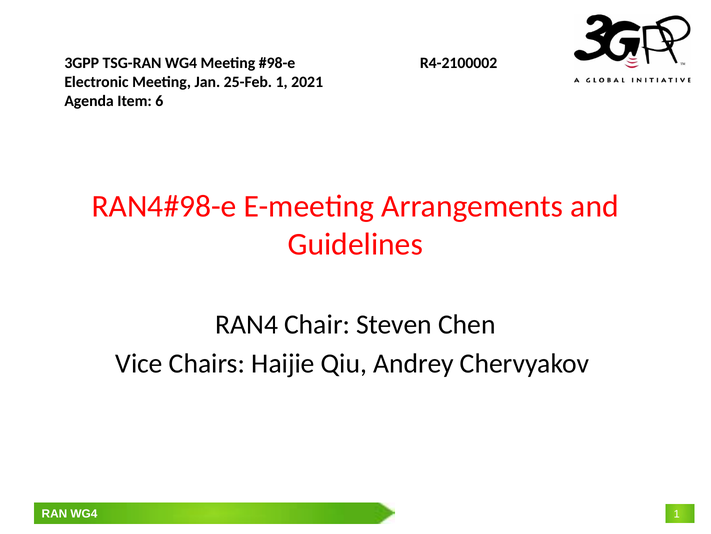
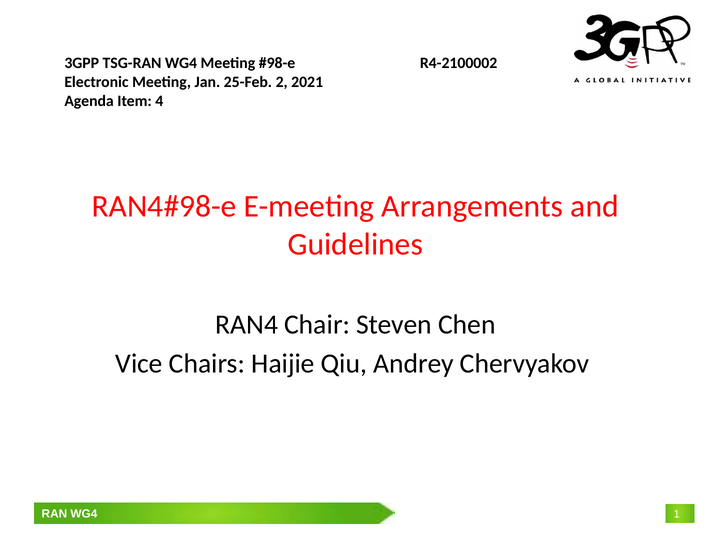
25-Feb 1: 1 -> 2
6: 6 -> 4
